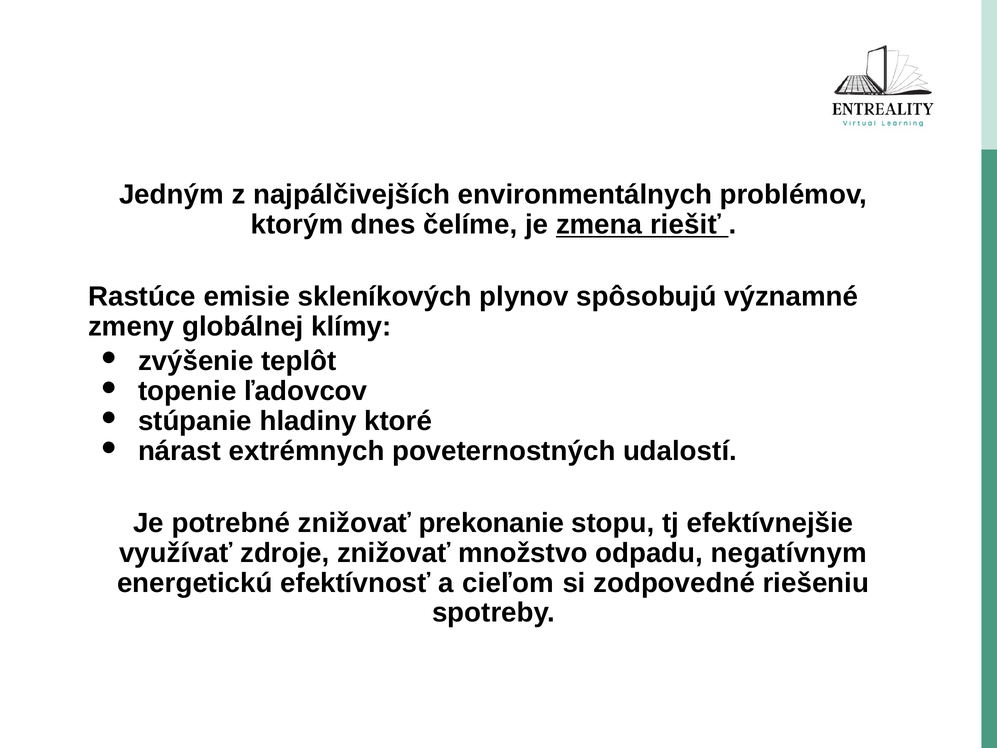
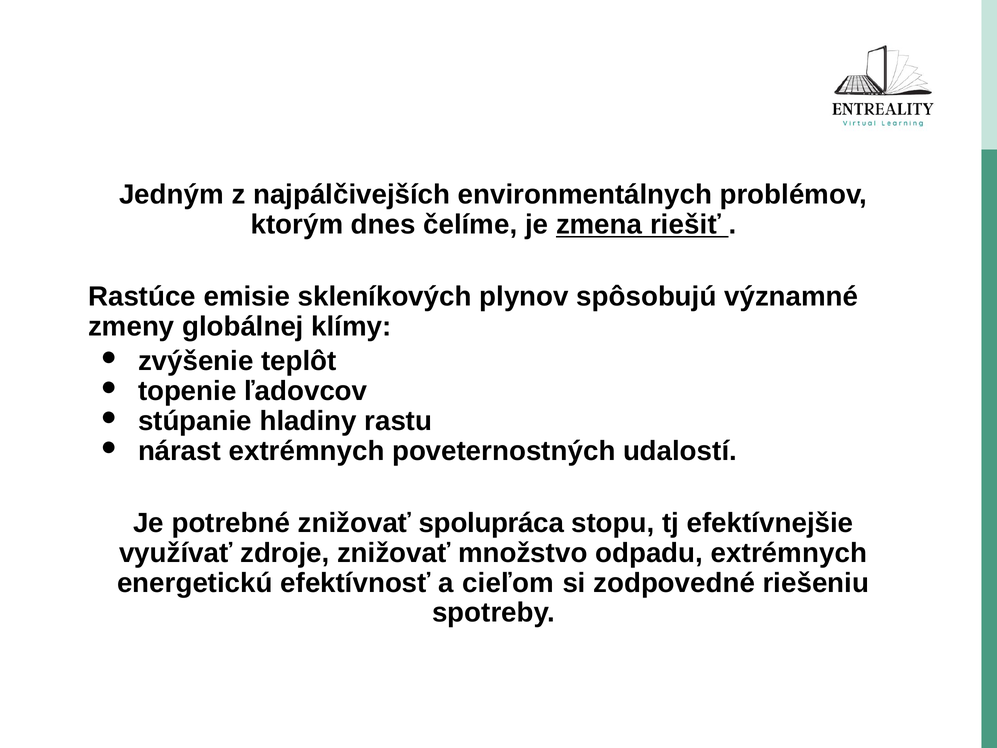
ktoré: ktoré -> rastu
prekonanie: prekonanie -> spolupráca
odpadu negatívnym: negatívnym -> extrémnych
